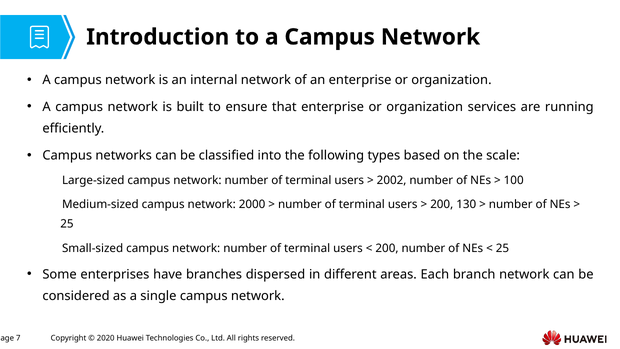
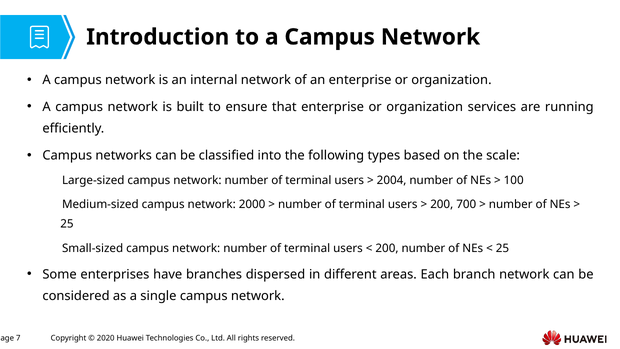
2002: 2002 -> 2004
130: 130 -> 700
